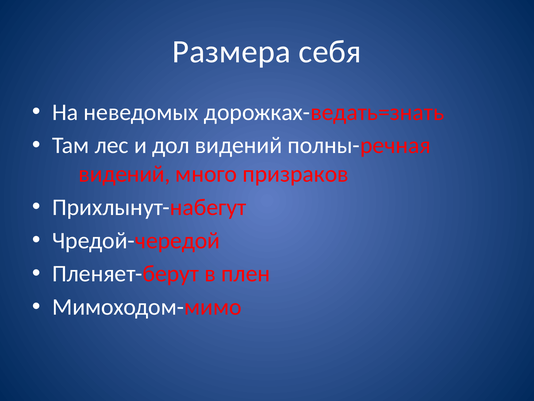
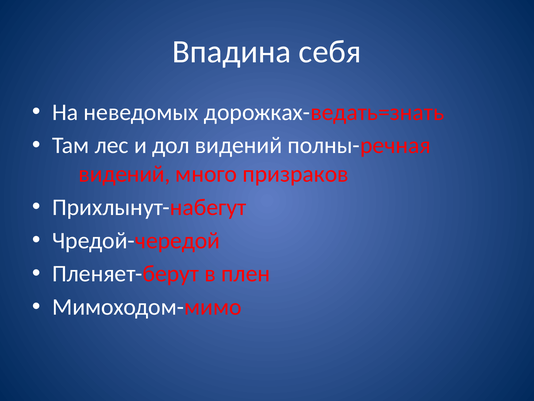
Размера: Размера -> Впадина
